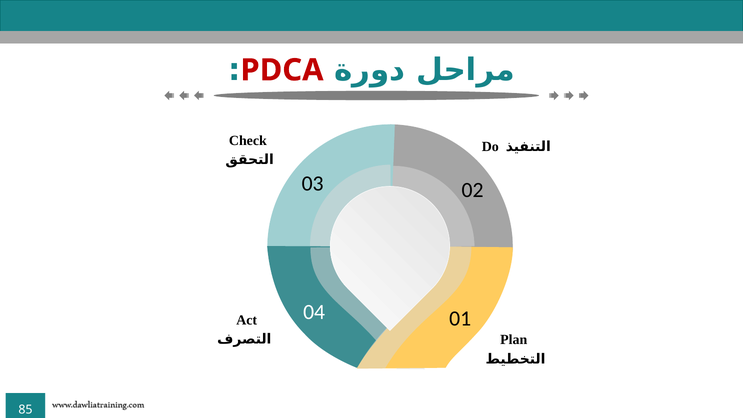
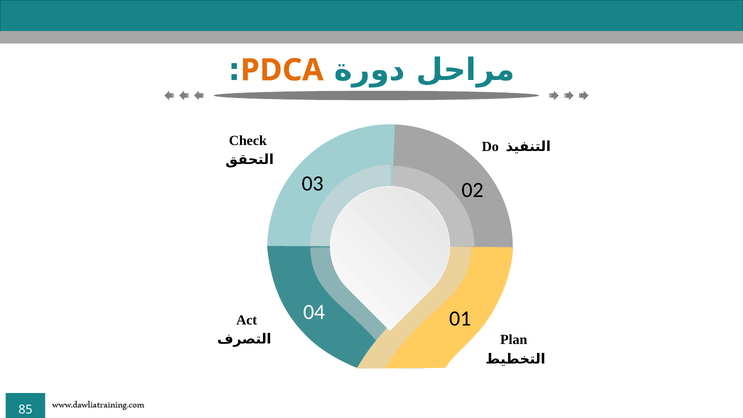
PDCA colour: red -> orange
